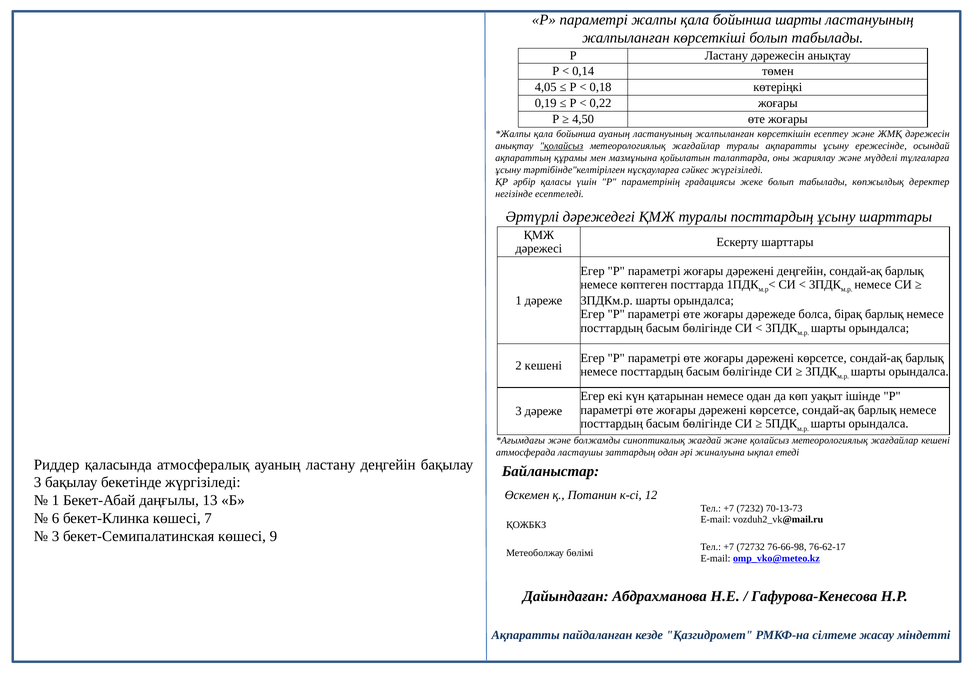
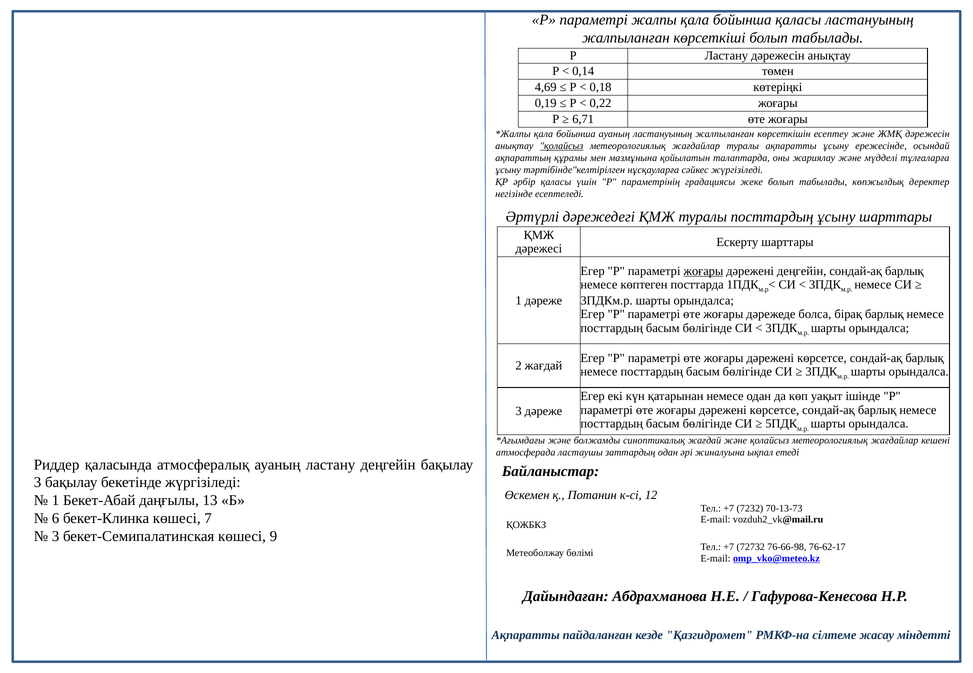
бойынша шарты: шарты -> қаласы
4,05: 4,05 -> 4,69
4,50: 4,50 -> 6,71
жоғары at (703, 271) underline: none -> present
2 кешені: кешені -> жағдай
